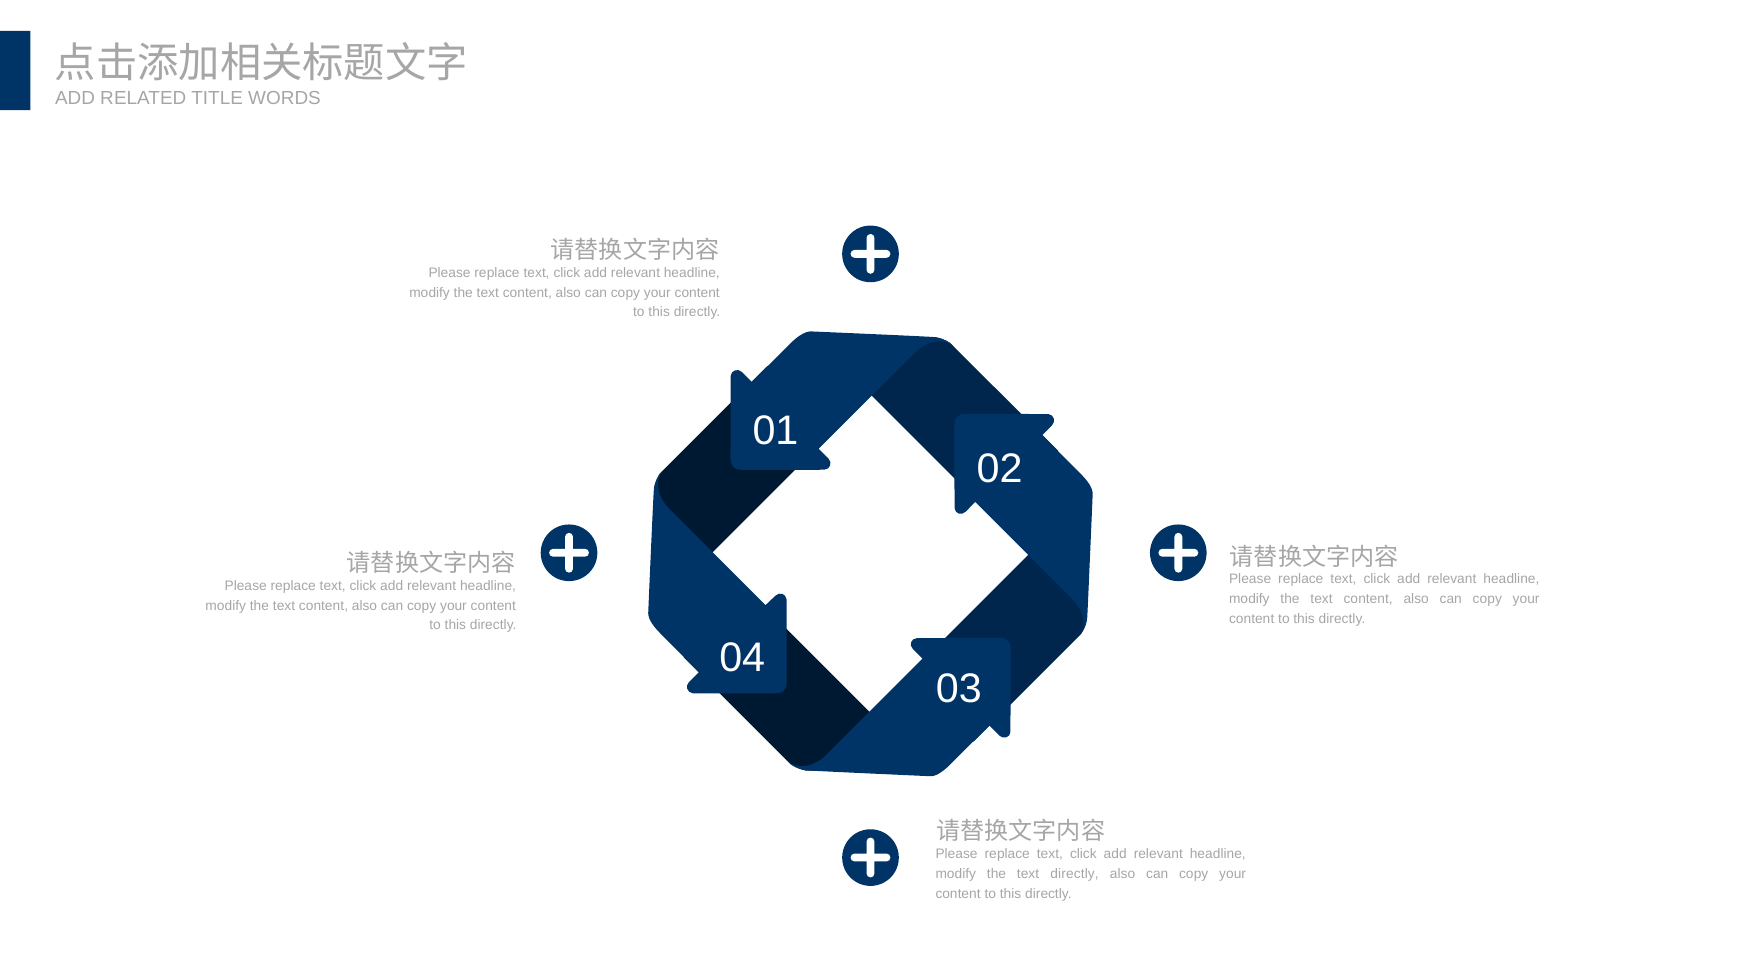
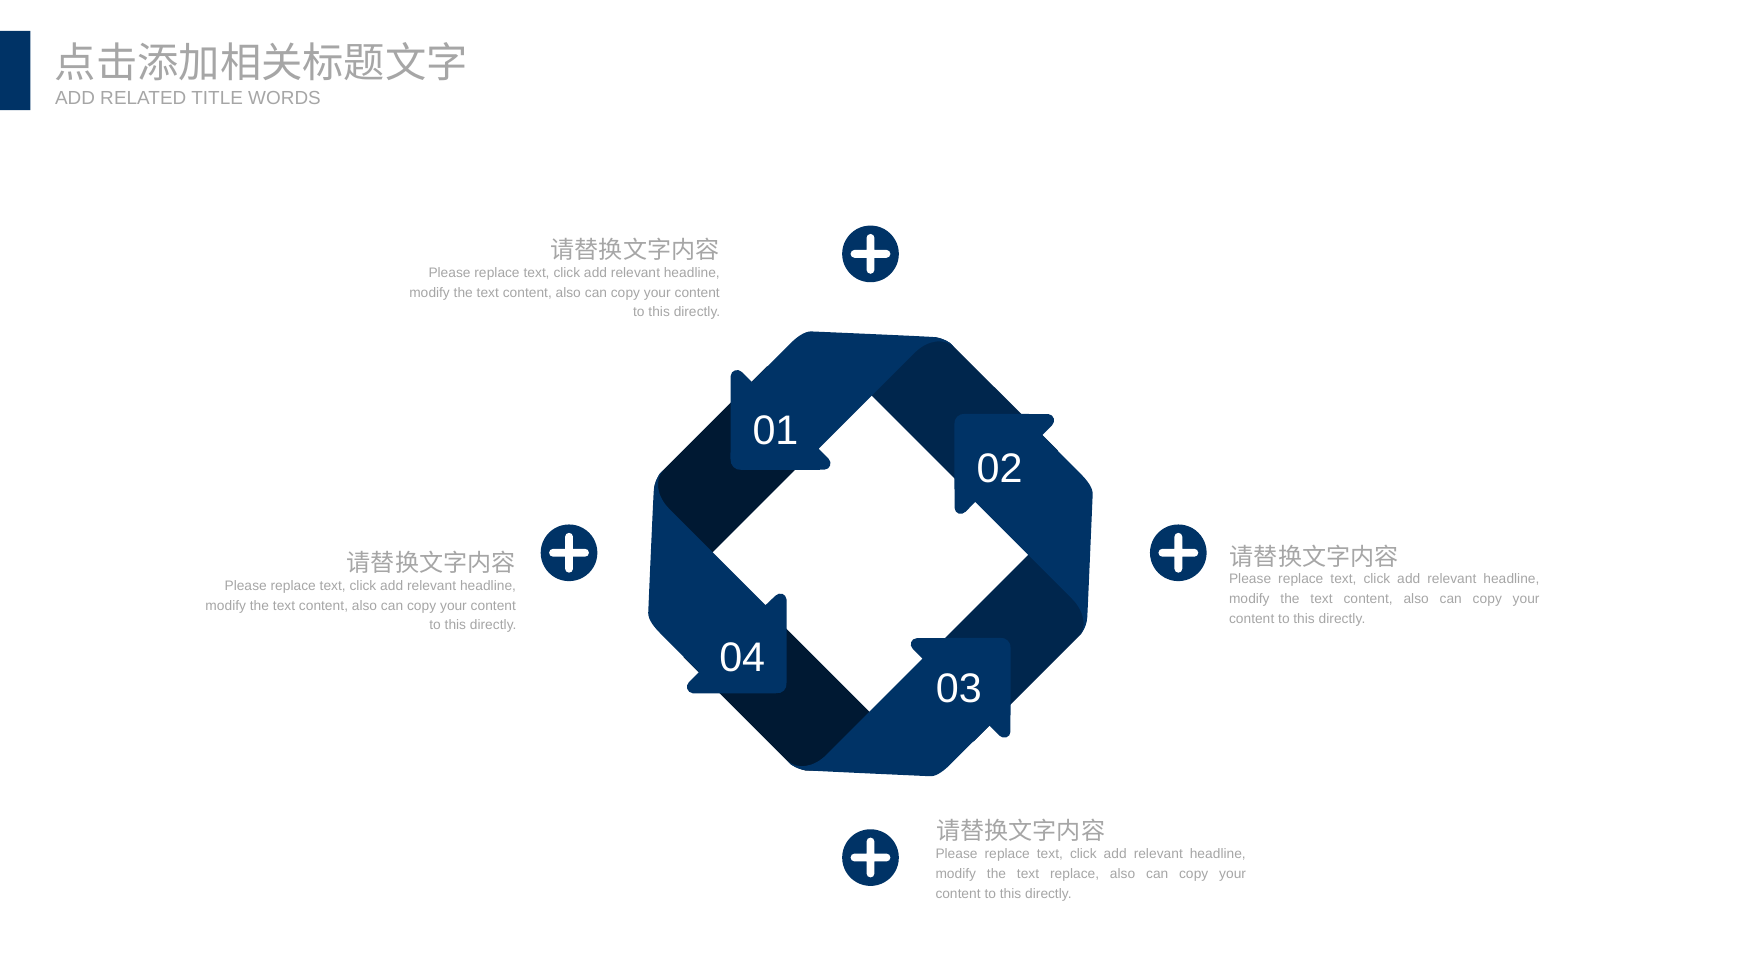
text directly: directly -> replace
